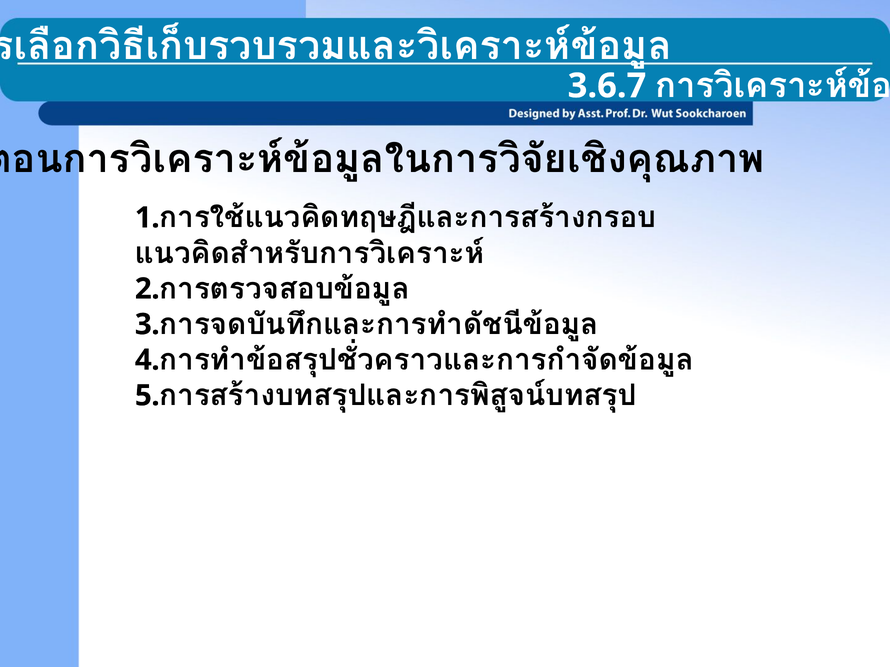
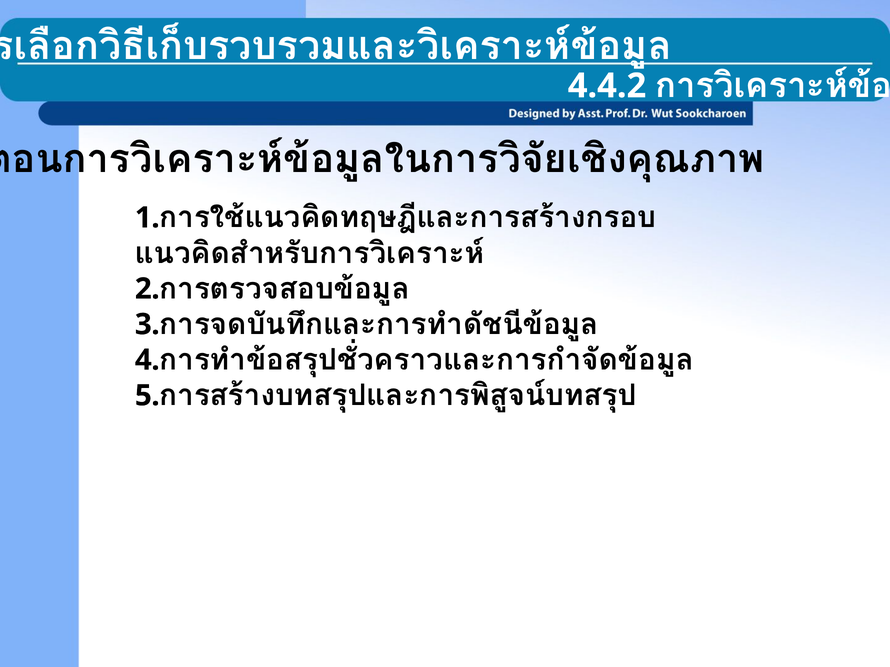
3.6.7: 3.6.7 -> 4.4.2
